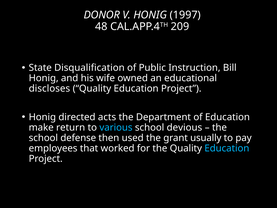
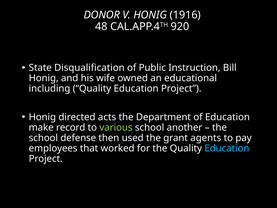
1997: 1997 -> 1916
209: 209 -> 920
discloses: discloses -> including
return: return -> record
various colour: light blue -> light green
devious: devious -> another
usually: usually -> agents
